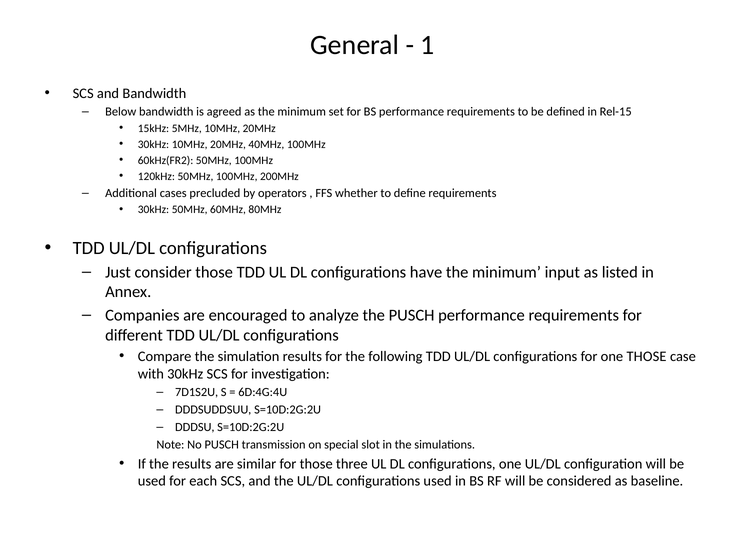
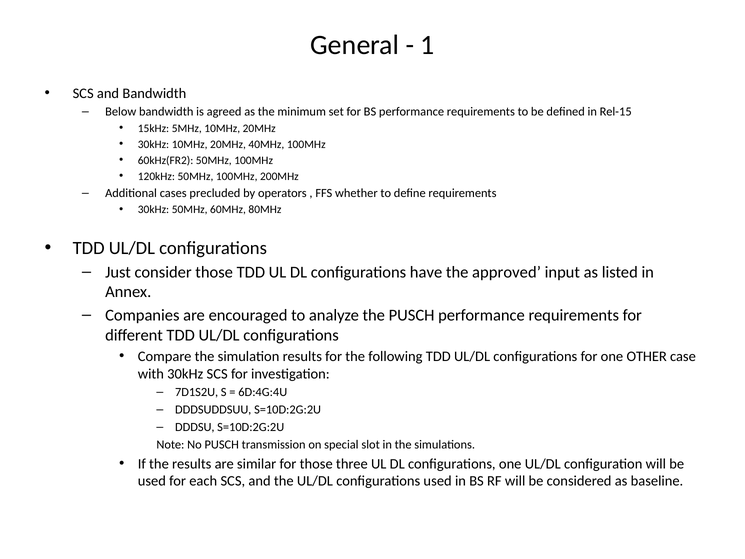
minimum at (507, 272): minimum -> approved
one THOSE: THOSE -> OTHER
